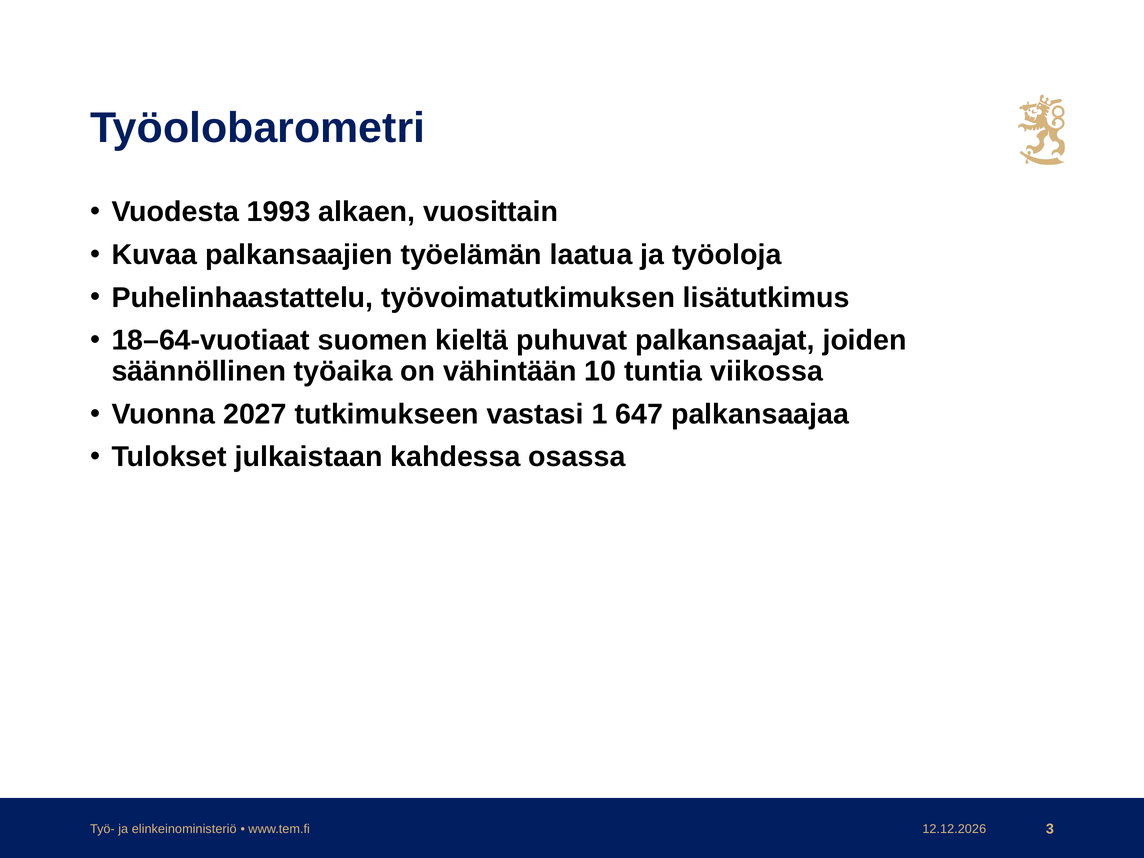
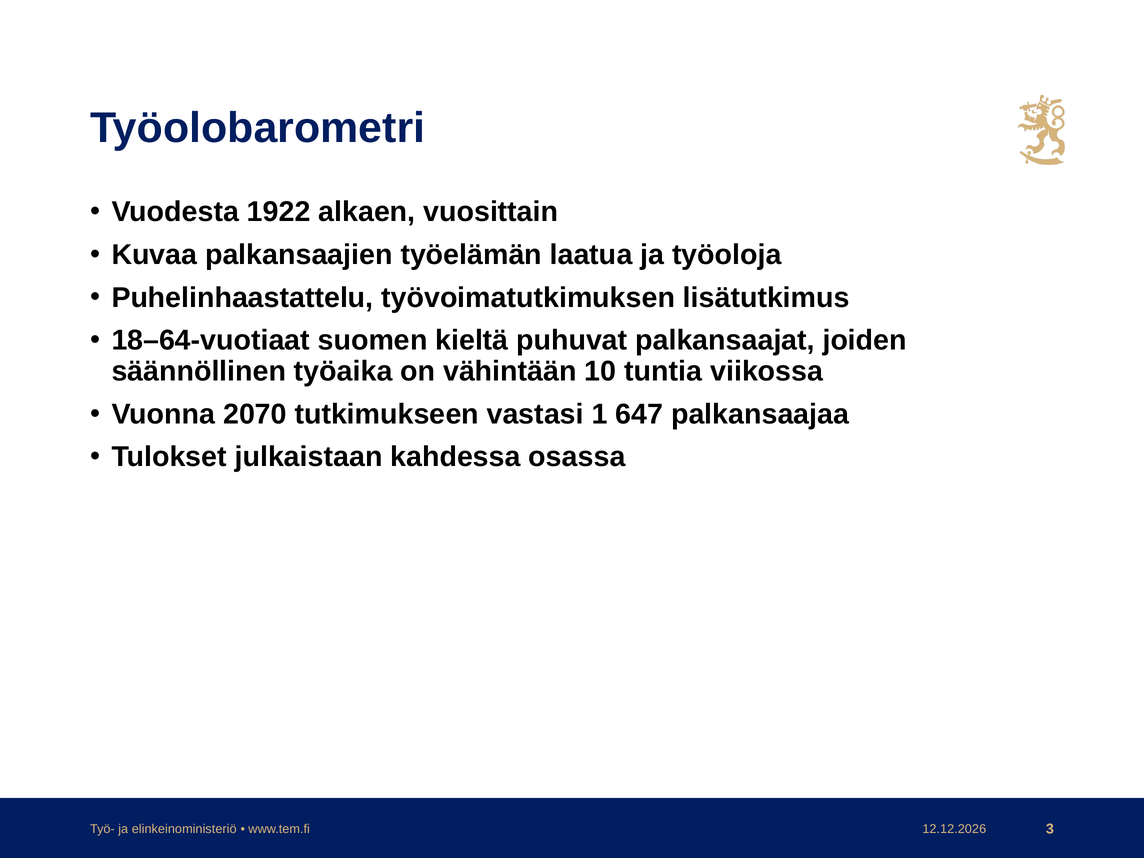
1993: 1993 -> 1922
2027: 2027 -> 2070
